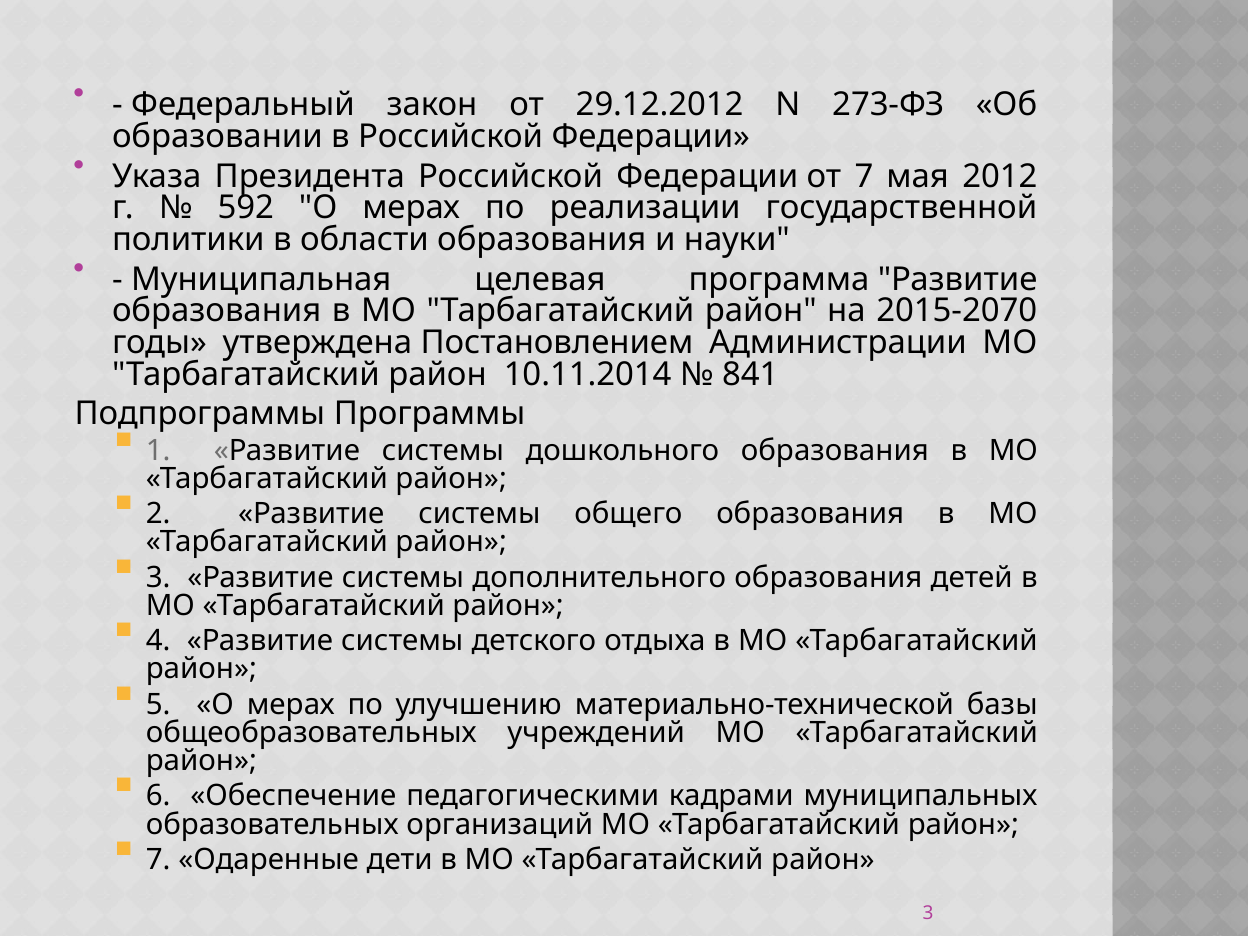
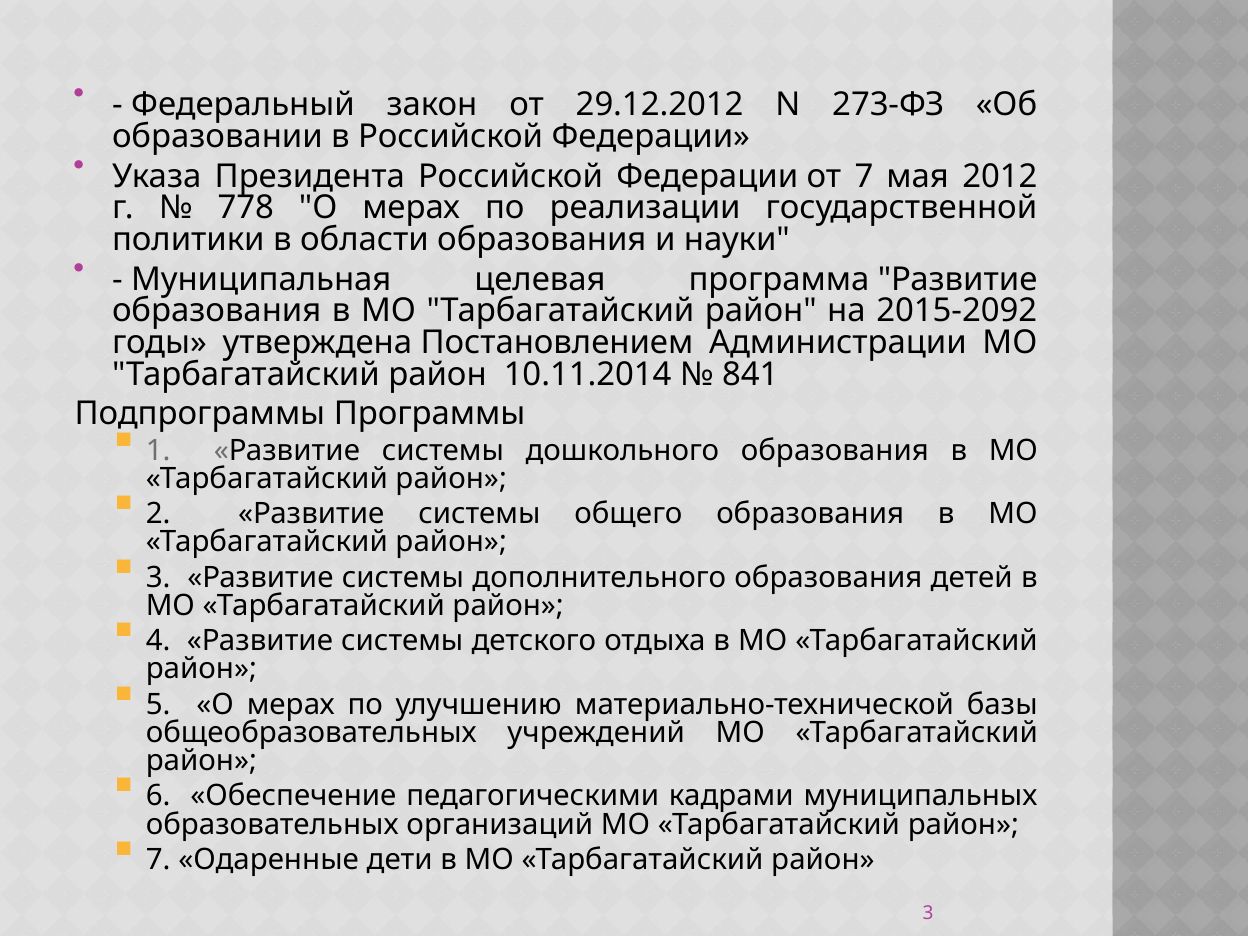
592: 592 -> 778
2015-2070: 2015-2070 -> 2015-2092
